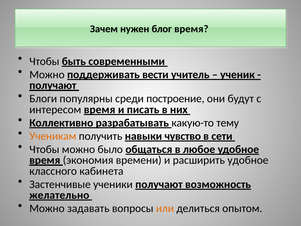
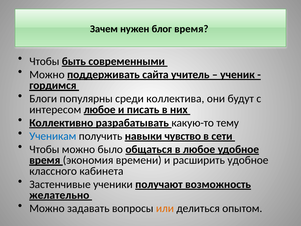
вести: вести -> сайта
получают at (53, 85): получают -> гордимся
построение: построение -> коллектива
интересом время: время -> любое
Ученикам colour: orange -> blue
